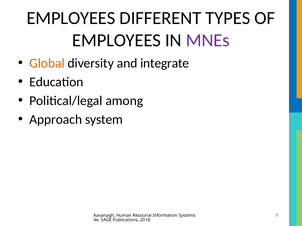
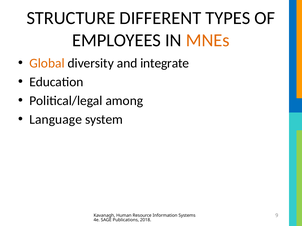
EMPLOYEES at (71, 18): EMPLOYEES -> STRUCTURE
MNEs colour: purple -> orange
Approach: Approach -> Language
